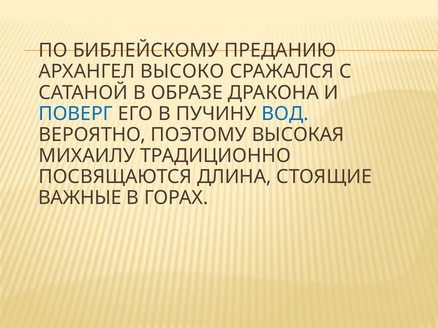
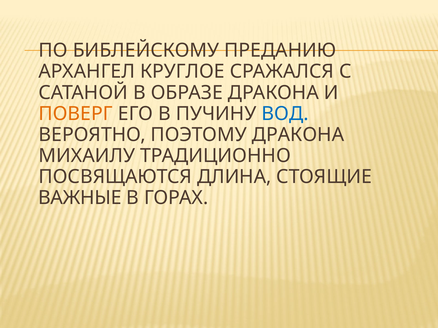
ВЫСОКО: ВЫСОКО -> КРУГЛОЕ
ПОВЕРГ colour: blue -> orange
ПОЭТОМУ ВЫСОКАЯ: ВЫСОКАЯ -> ДРАКОНА
